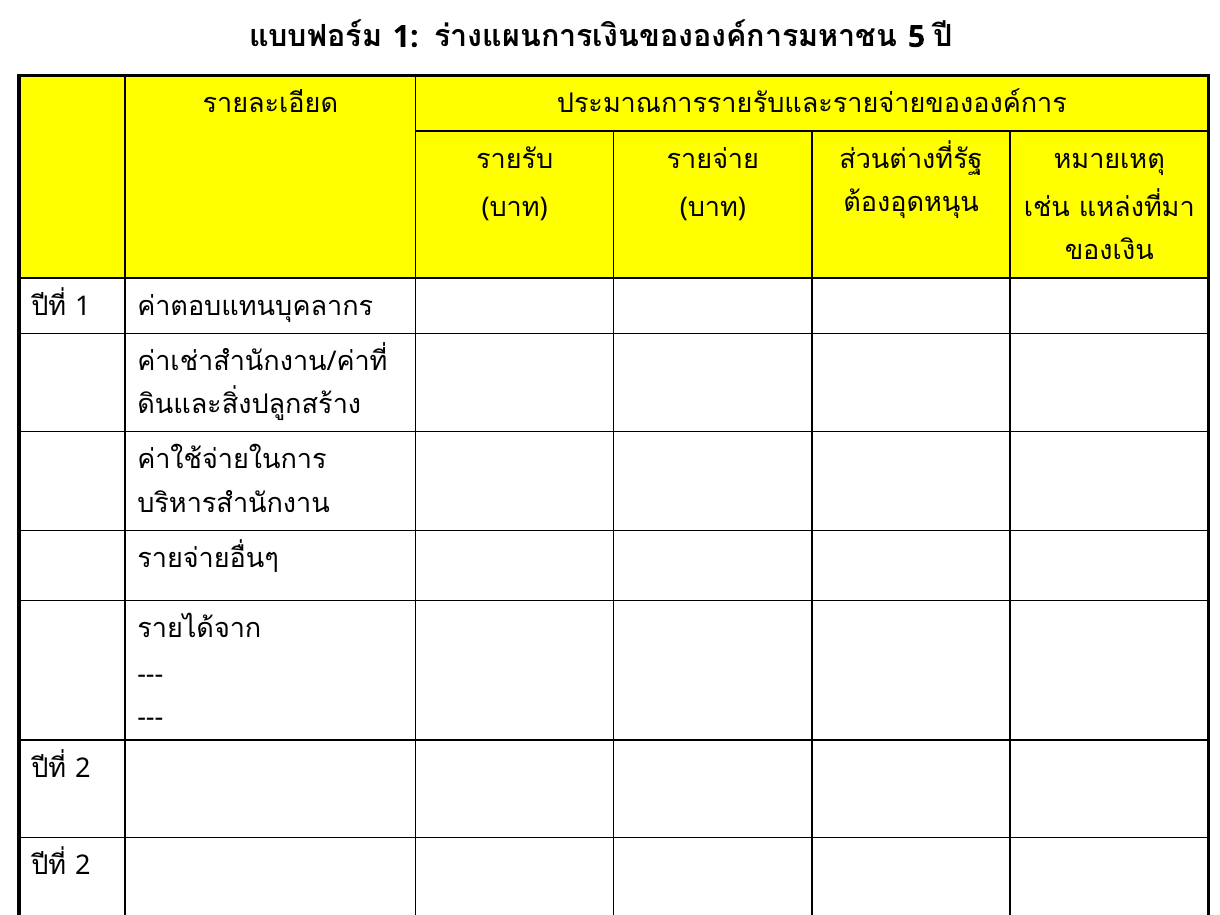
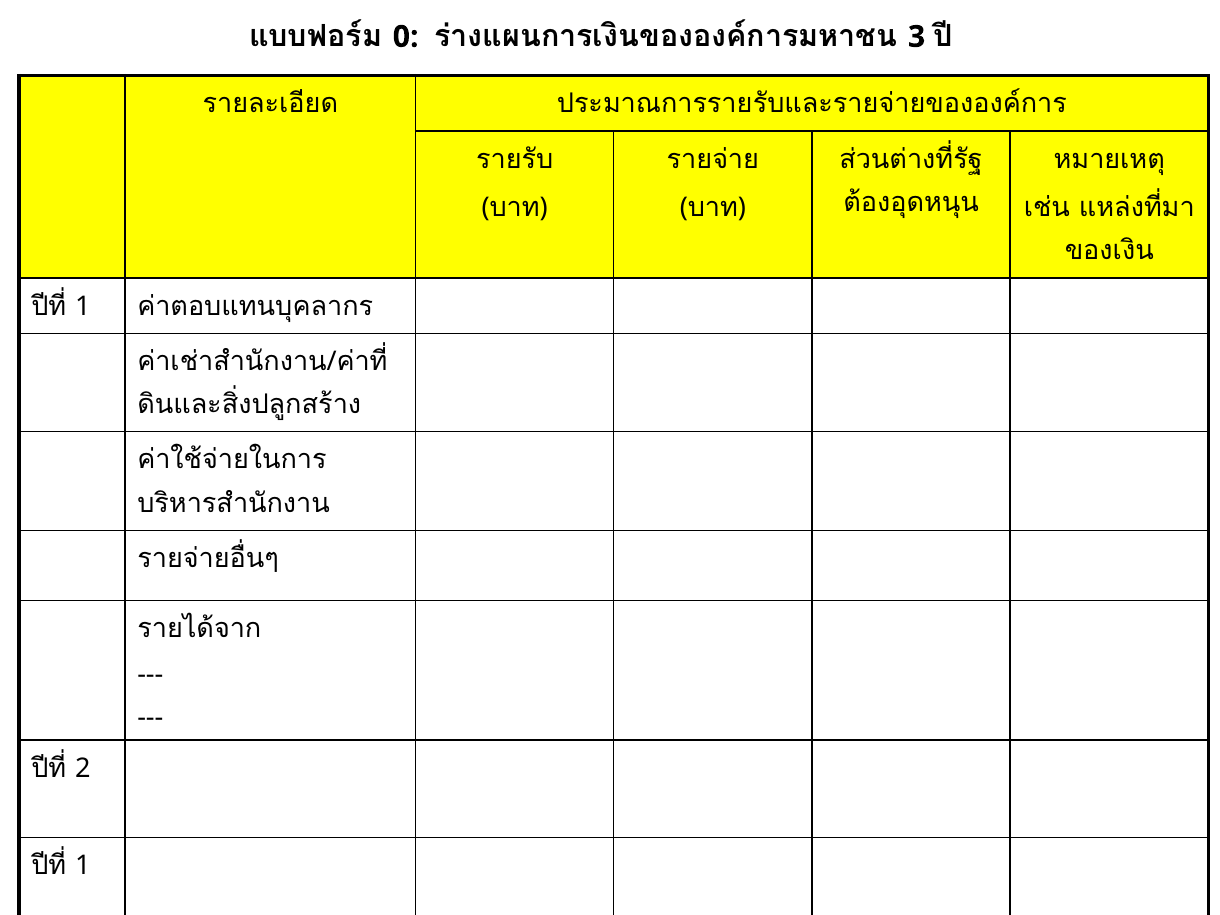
1 at (406, 37): 1 -> 0
5: 5 -> 3
2 at (83, 866): 2 -> 1
